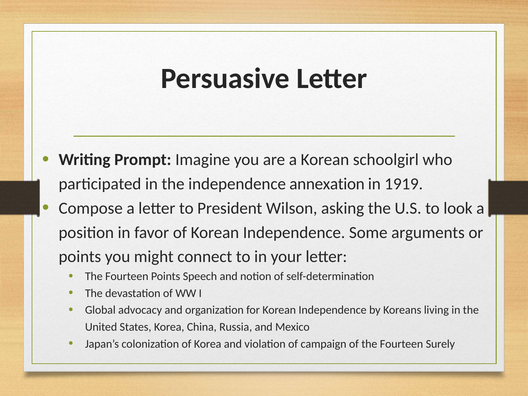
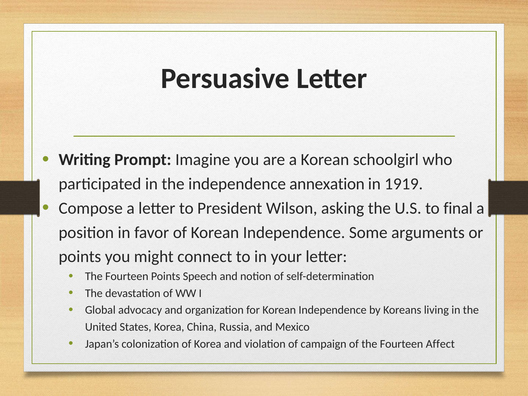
look: look -> final
Surely: Surely -> Affect
